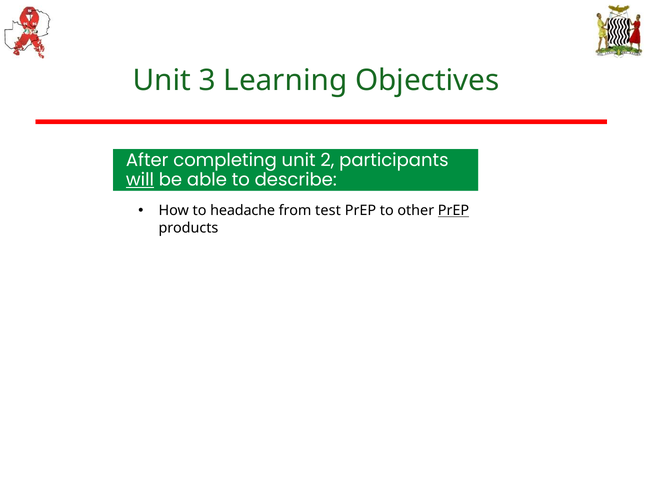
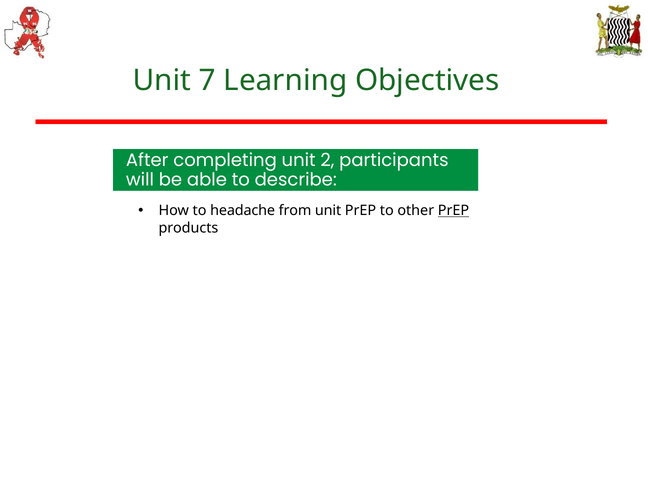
3: 3 -> 7
will underline: present -> none
from test: test -> unit
